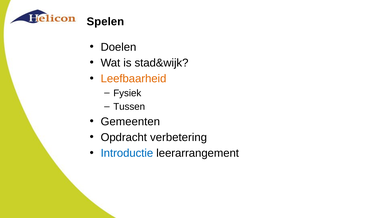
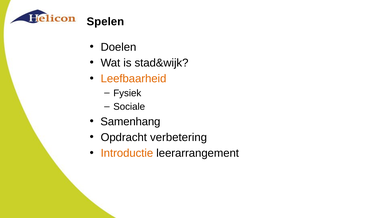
Tussen: Tussen -> Sociale
Gemeenten: Gemeenten -> Samenhang
Introductie colour: blue -> orange
